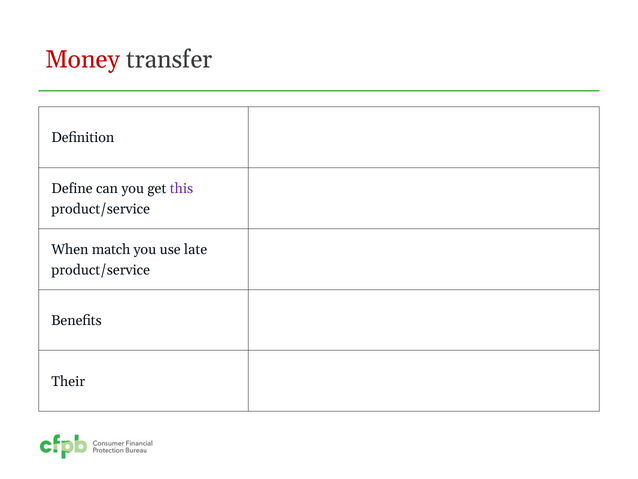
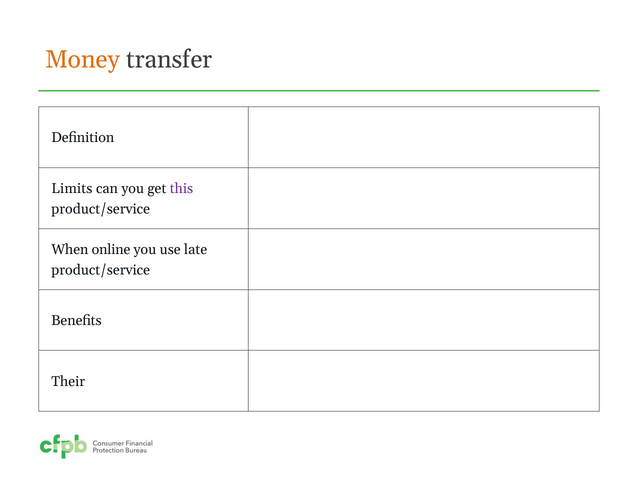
Money colour: red -> orange
Define: Define -> Limits
match: match -> online
